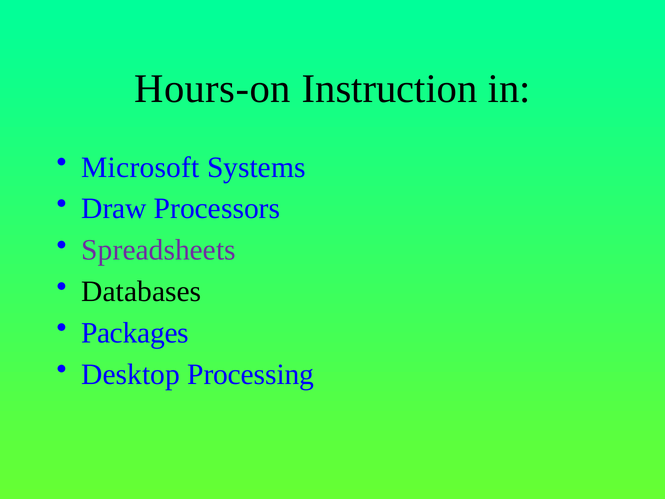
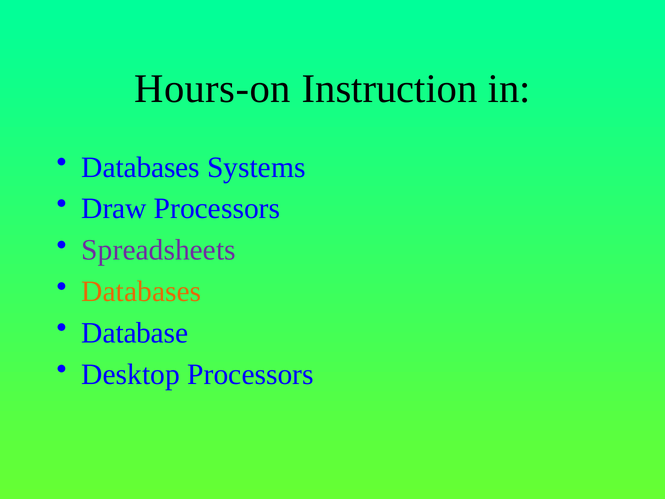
Microsoft at (140, 167): Microsoft -> Databases
Databases at (141, 291) colour: black -> orange
Packages: Packages -> Database
Desktop Processing: Processing -> Processors
